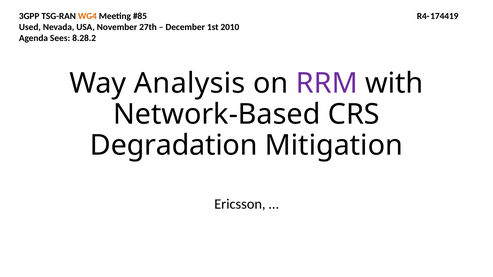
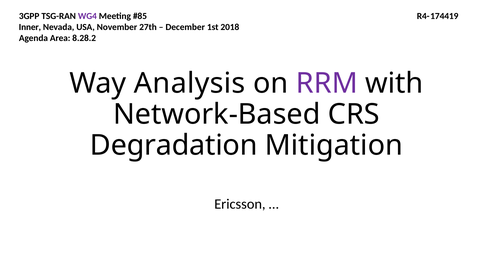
WG4 colour: orange -> purple
Used: Used -> Inner
2010: 2010 -> 2018
Sees: Sees -> Area
